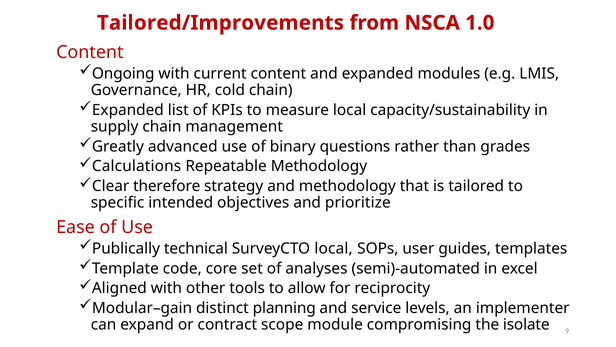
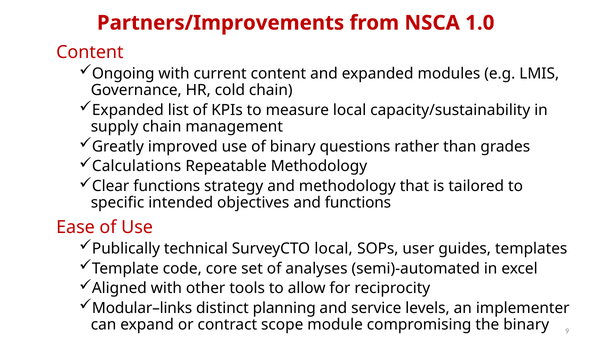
Tailored/Improvements: Tailored/Improvements -> Partners/Improvements
advanced: advanced -> improved
Clear therefore: therefore -> functions
and prioritize: prioritize -> functions
Modular–gain: Modular–gain -> Modular–links
the isolate: isolate -> binary
